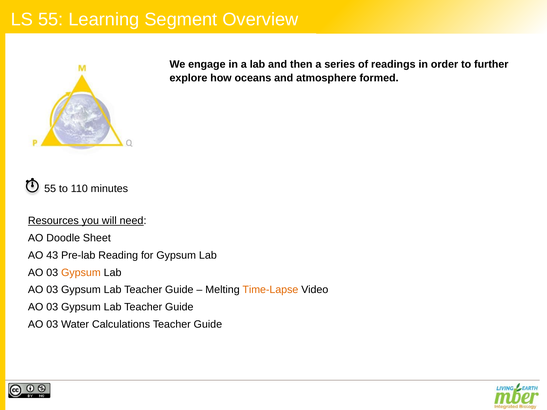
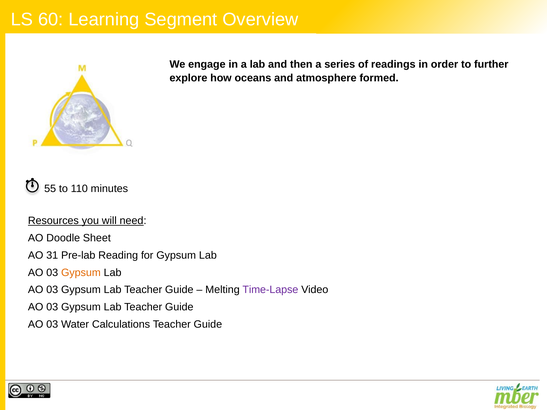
LS 55: 55 -> 60
43: 43 -> 31
Time-Lapse colour: orange -> purple
